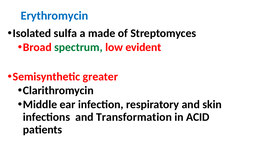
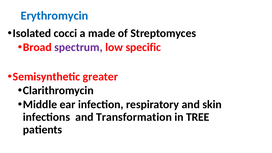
sulfa: sulfa -> cocci
spectrum colour: green -> purple
evident: evident -> specific
ACID: ACID -> TREE
